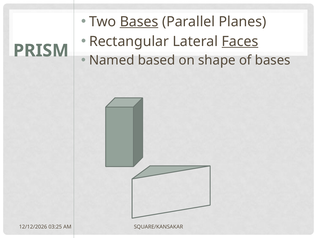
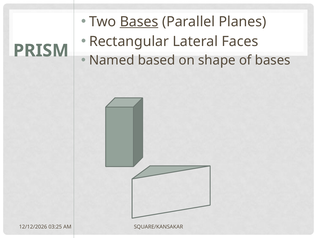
Faces underline: present -> none
